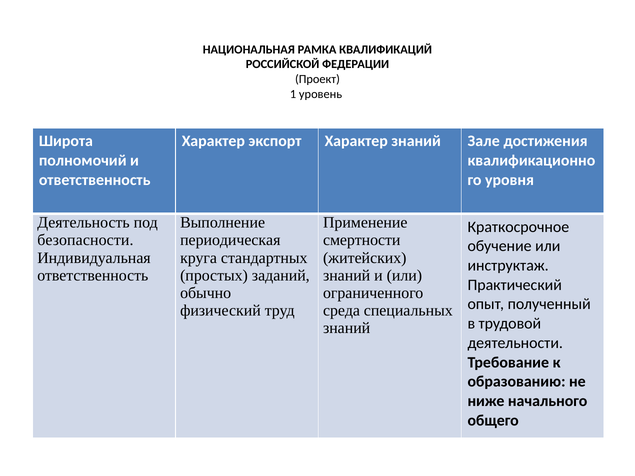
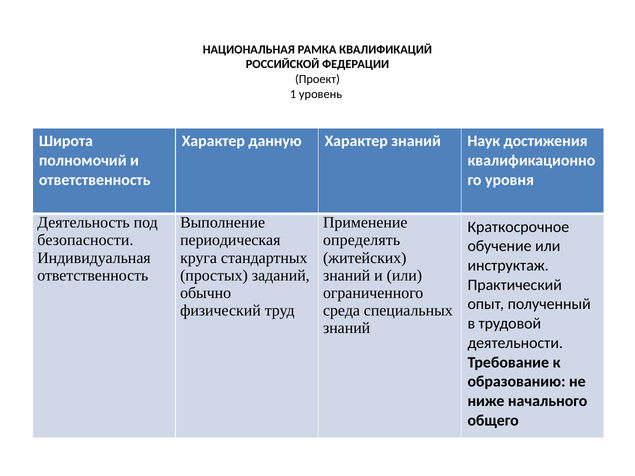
экспорт: экспорт -> данную
Зале: Зале -> Наук
смертности: смертности -> определять
